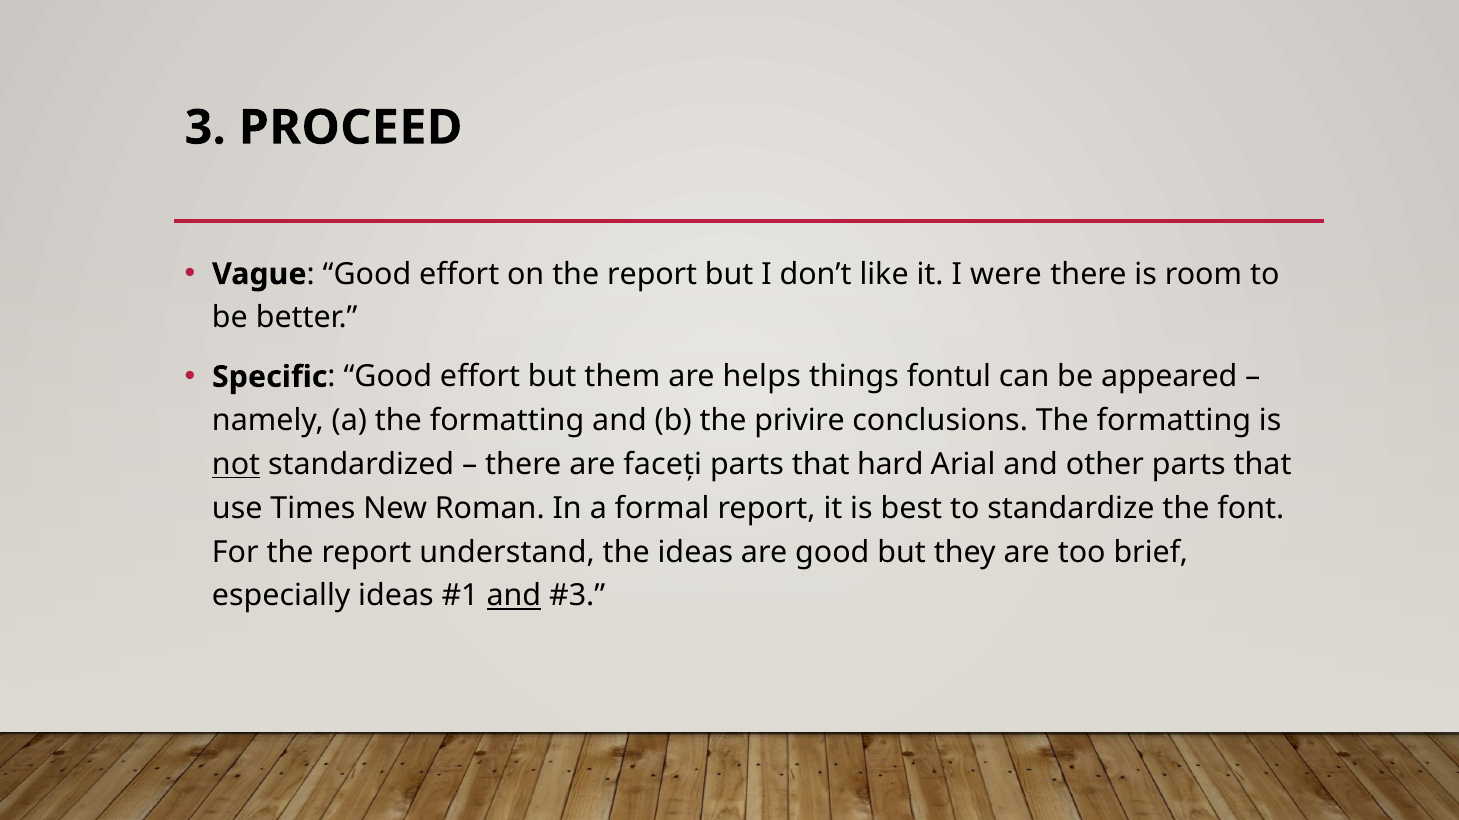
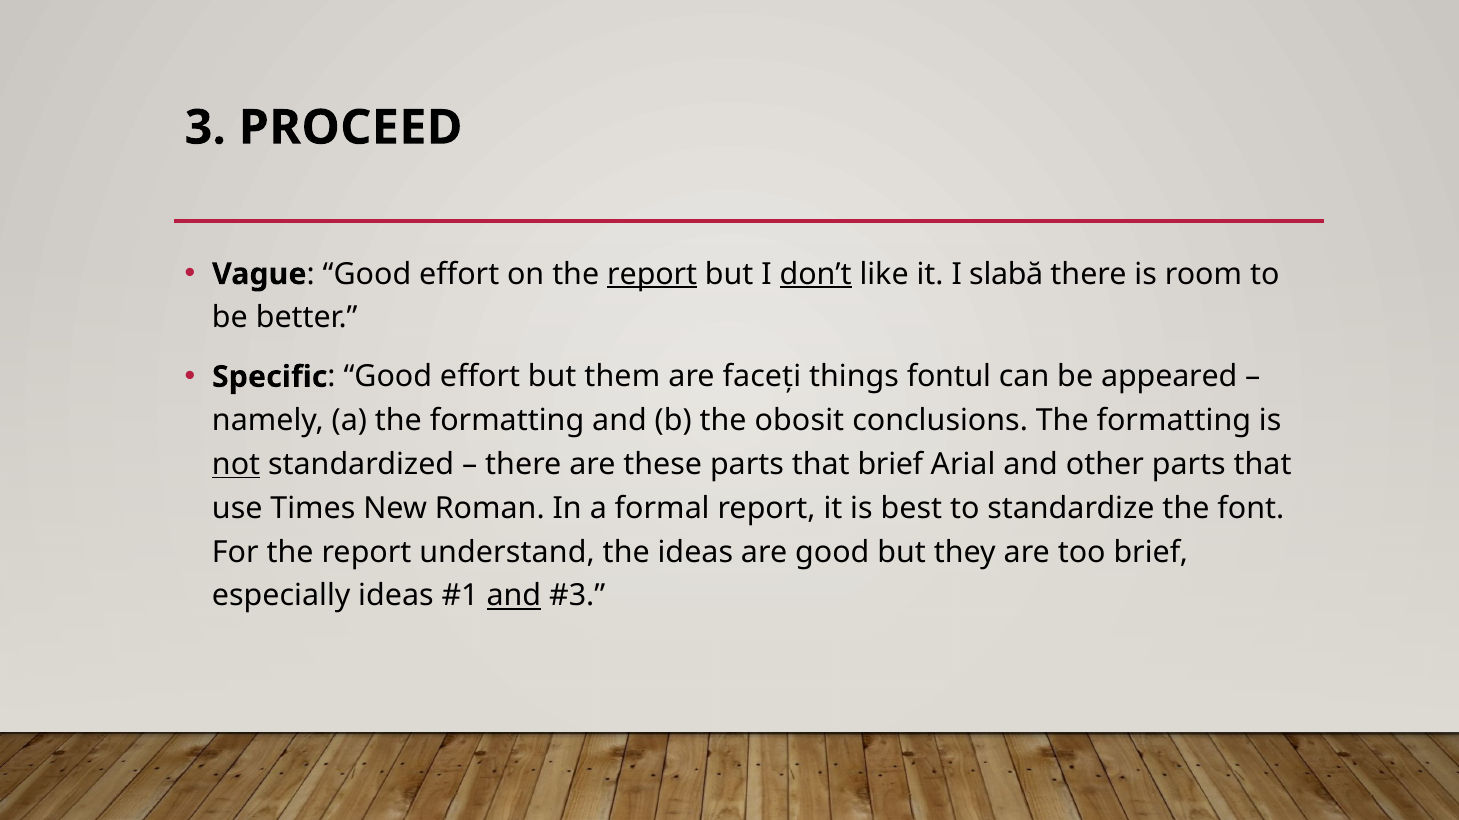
report at (652, 274) underline: none -> present
don’t underline: none -> present
were: were -> slabă
helps: helps -> faceți
privire: privire -> obosit
faceți: faceți -> these
that hard: hard -> brief
